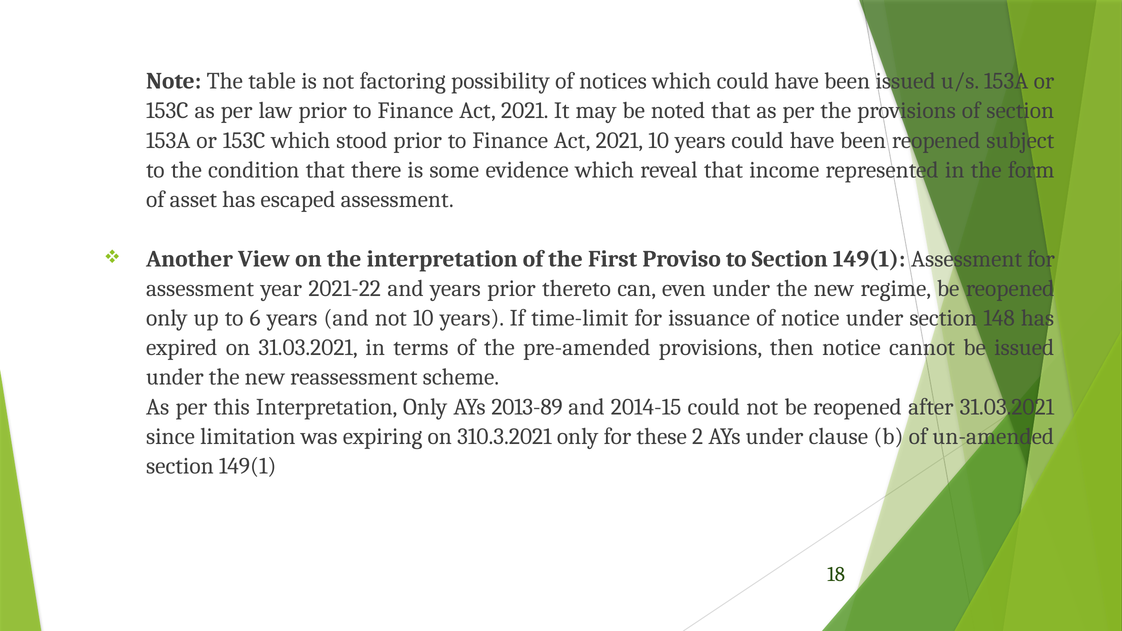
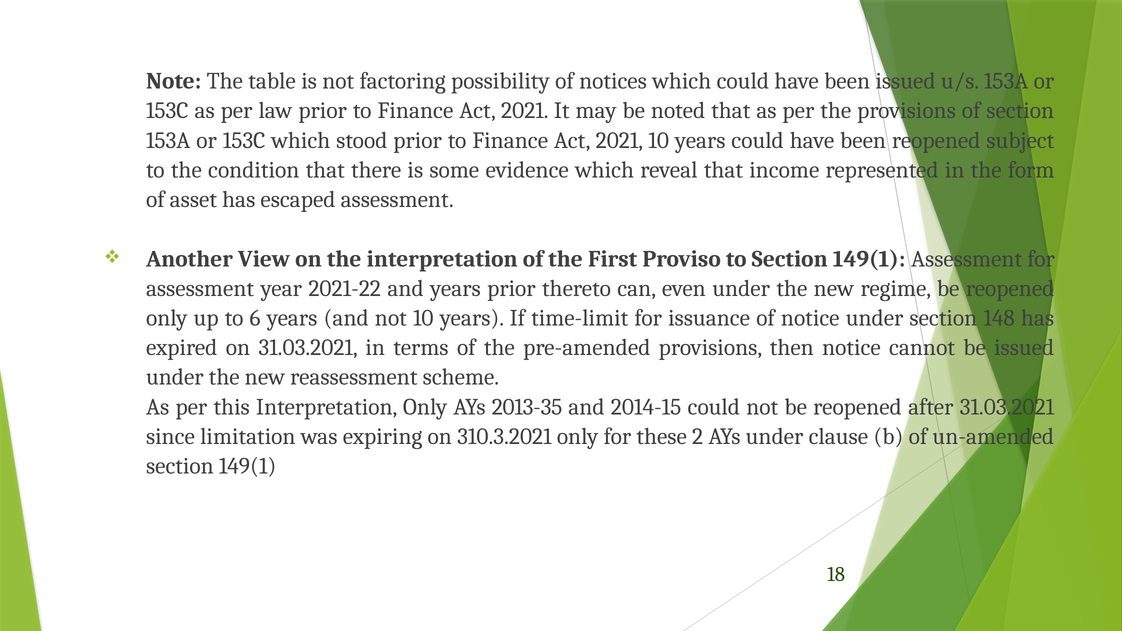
2013-89: 2013-89 -> 2013-35
